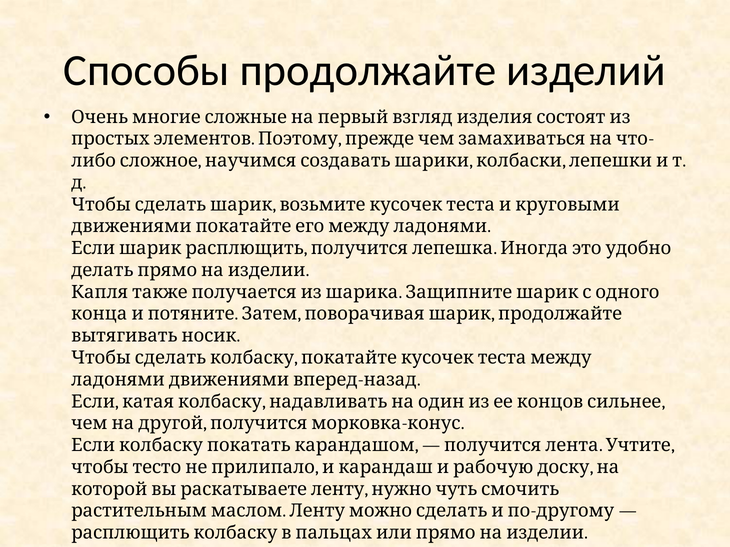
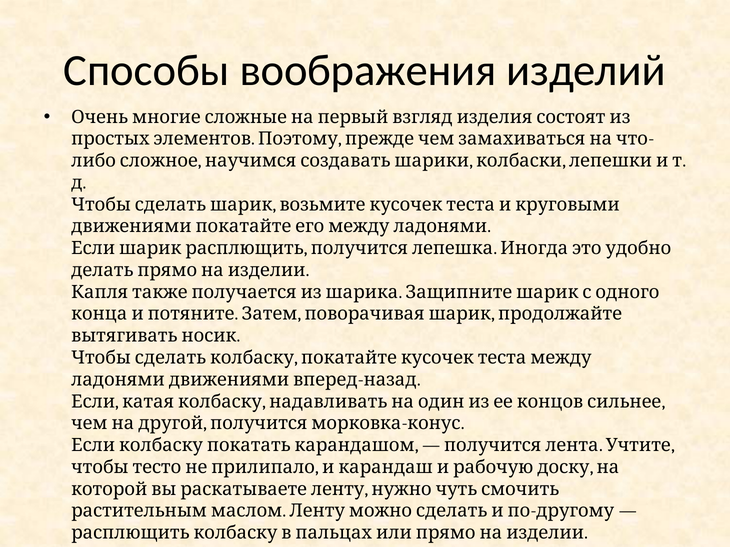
Способы продолжайте: продолжайте -> воображения
